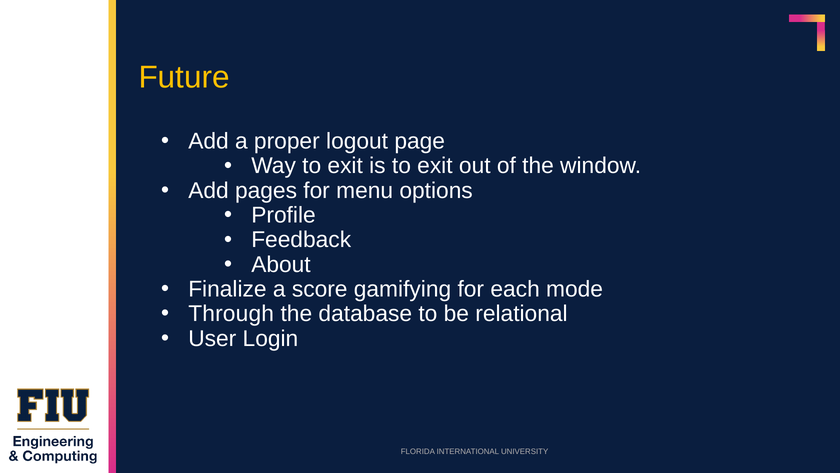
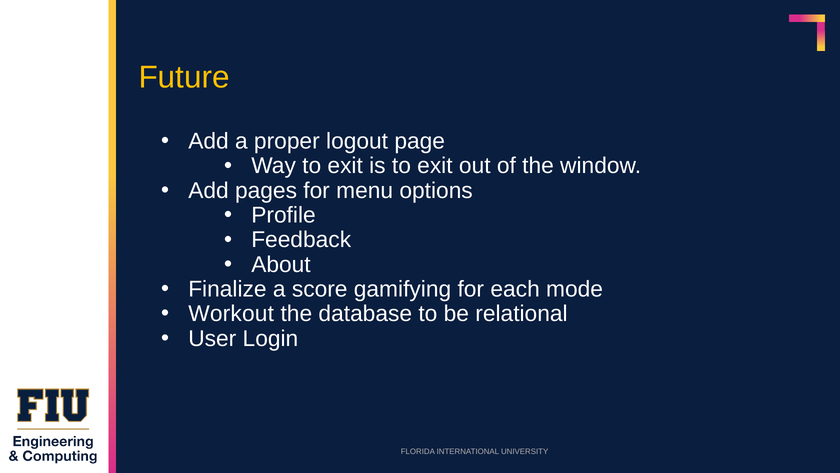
Through: Through -> Workout
